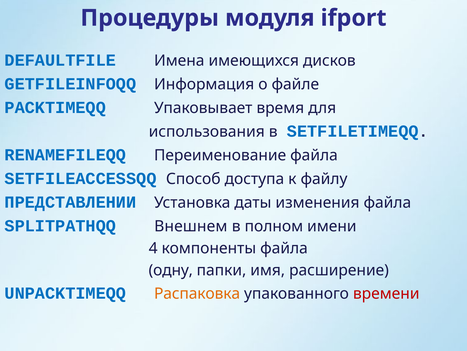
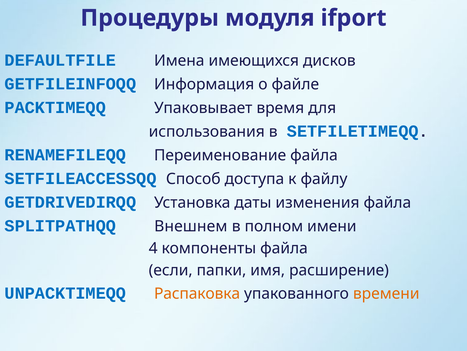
ПРЕДСТАВЛЕНИИ: ПРЕДСТАВЛЕНИИ -> GETDRIVEDIRQQ
одну: одну -> если
времени colour: red -> orange
